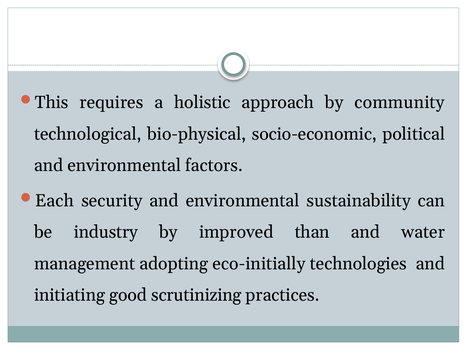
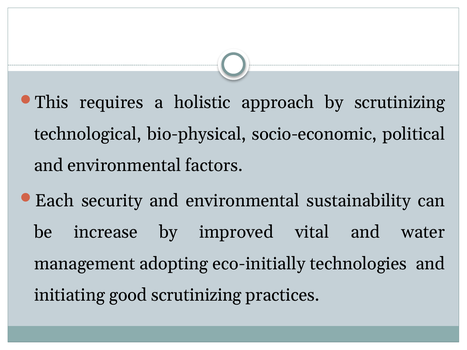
by community: community -> scrutinizing
industry: industry -> increase
than: than -> vital
